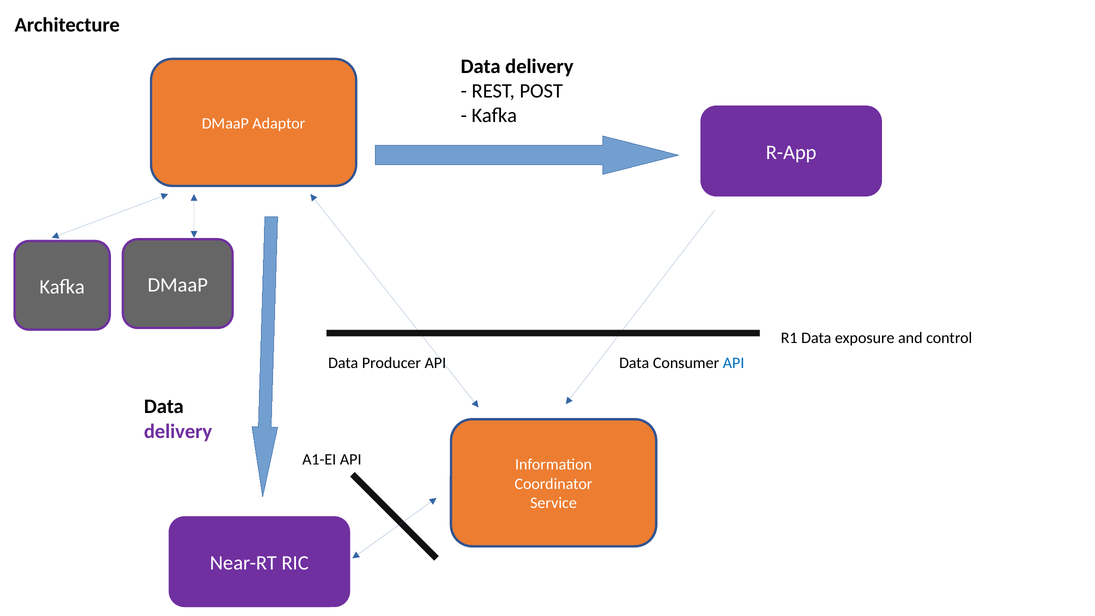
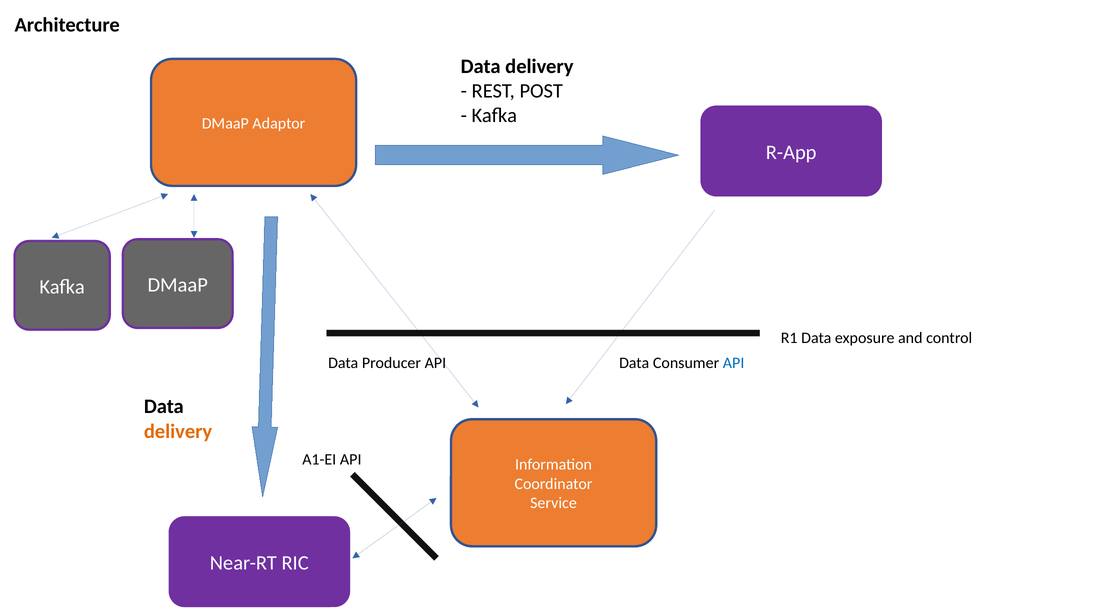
delivery at (178, 431) colour: purple -> orange
